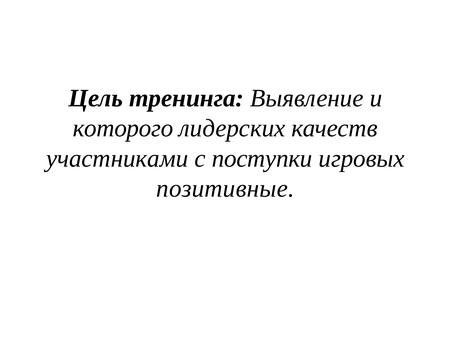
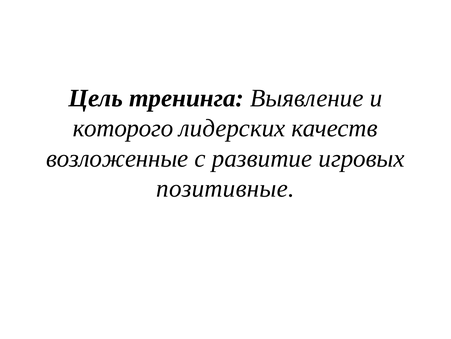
участниками: участниками -> возложенные
поступки: поступки -> развитие
